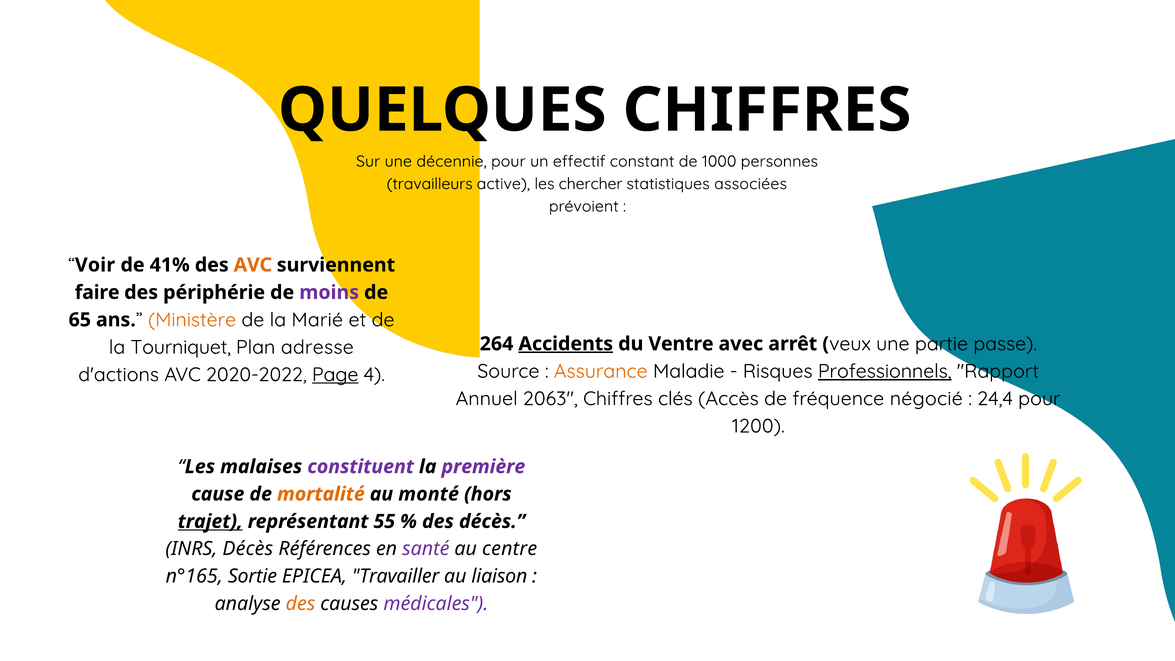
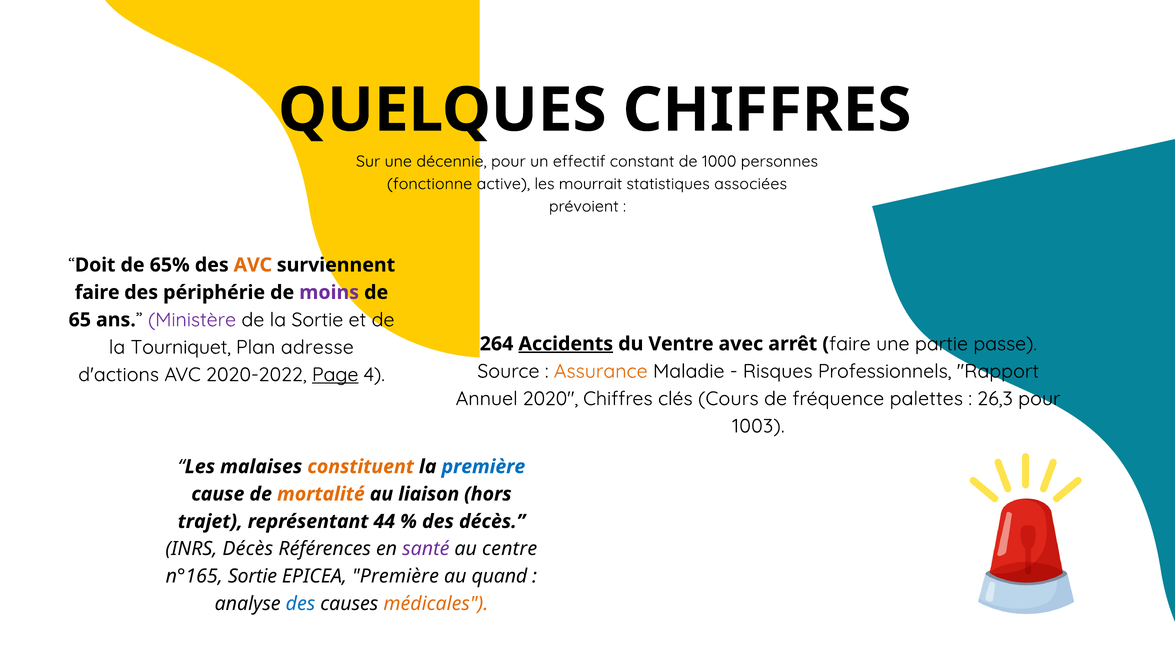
travailleurs: travailleurs -> fonctionne
chercher: chercher -> mourrait
Voir: Voir -> Doit
41%: 41% -> 65%
Ministère colour: orange -> purple
la Marié: Marié -> Sortie
veux at (850, 344): veux -> faire
Professionnels underline: present -> none
2063: 2063 -> 2020
Accès: Accès -> Cours
négocié: négocié -> palettes
24,4: 24,4 -> 26,3
1200: 1200 -> 1003
constituent colour: purple -> orange
première at (483, 467) colour: purple -> blue
monté: monté -> liaison
trajet underline: present -> none
55: 55 -> 44
EPICEA Travailler: Travailler -> Première
liaison: liaison -> quand
des at (300, 604) colour: orange -> blue
médicales colour: purple -> orange
